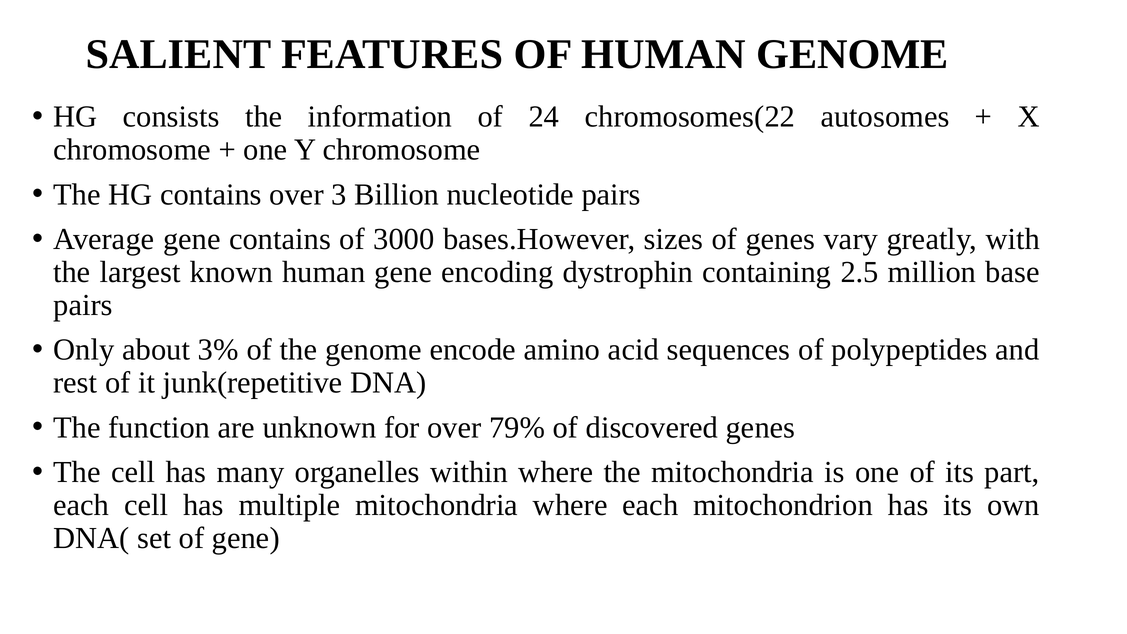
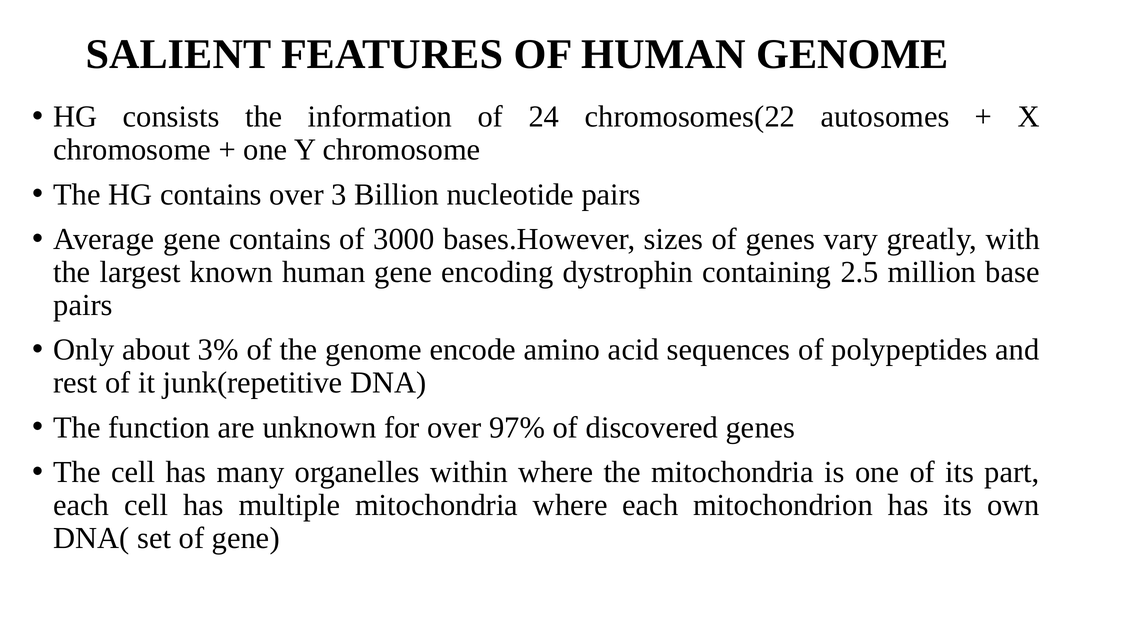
79%: 79% -> 97%
